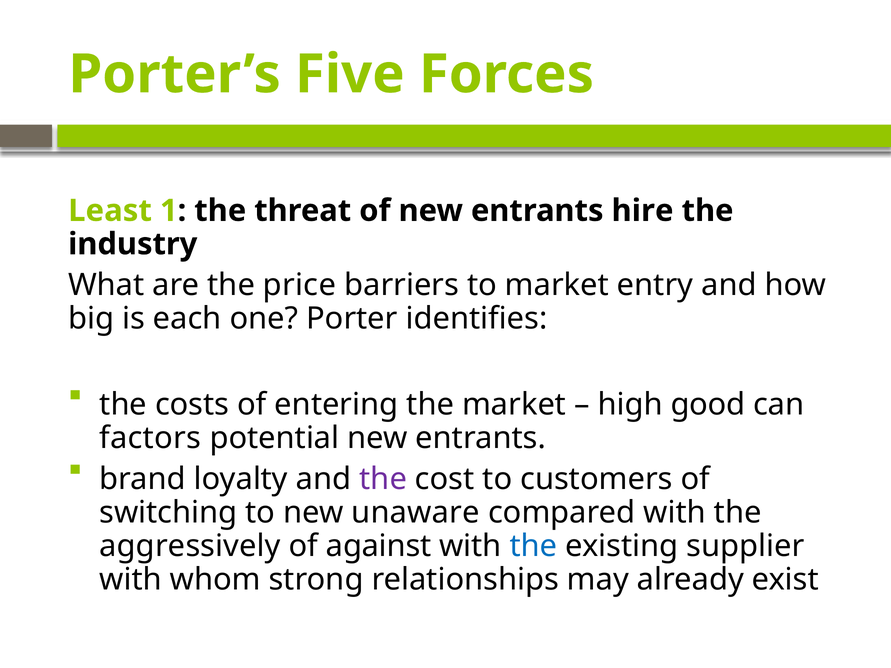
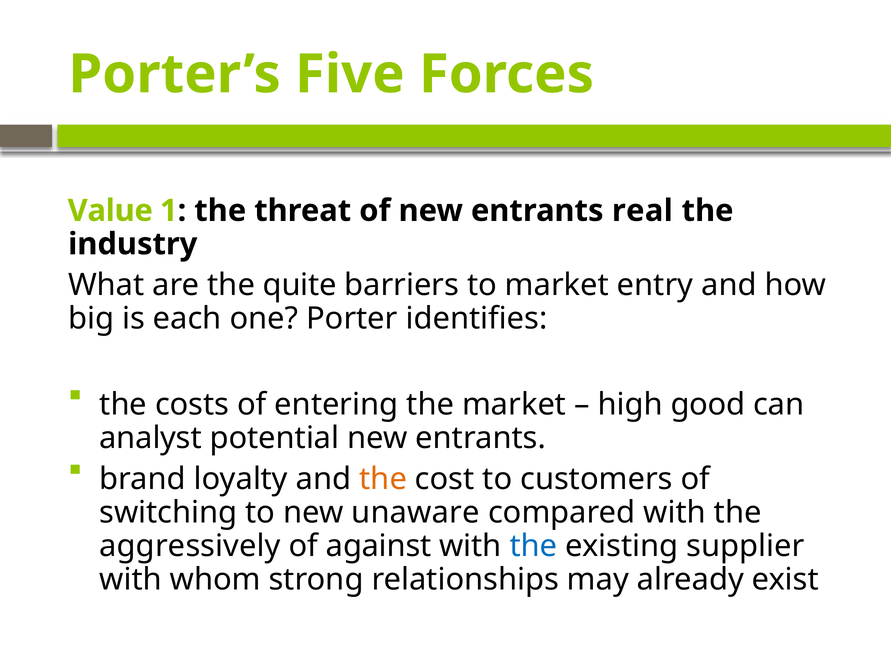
Least: Least -> Value
hire: hire -> real
price: price -> quite
factors: factors -> analyst
the at (383, 479) colour: purple -> orange
